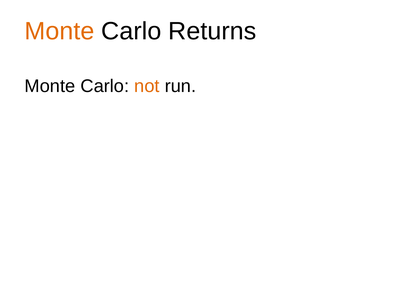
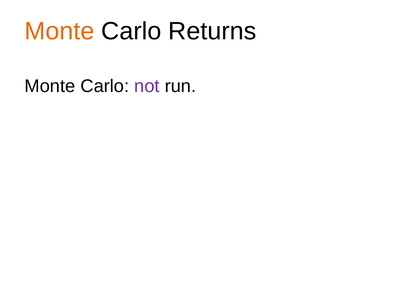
not colour: orange -> purple
